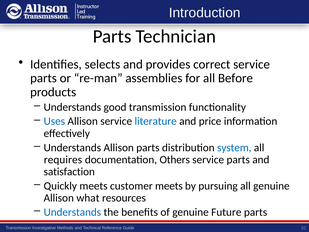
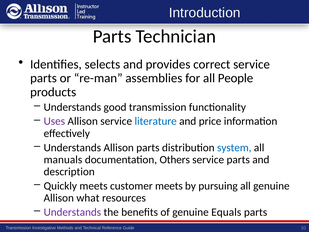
Before: Before -> People
Uses colour: blue -> purple
requires: requires -> manuals
satisfaction: satisfaction -> description
Understands at (72, 212) colour: blue -> purple
Future: Future -> Equals
